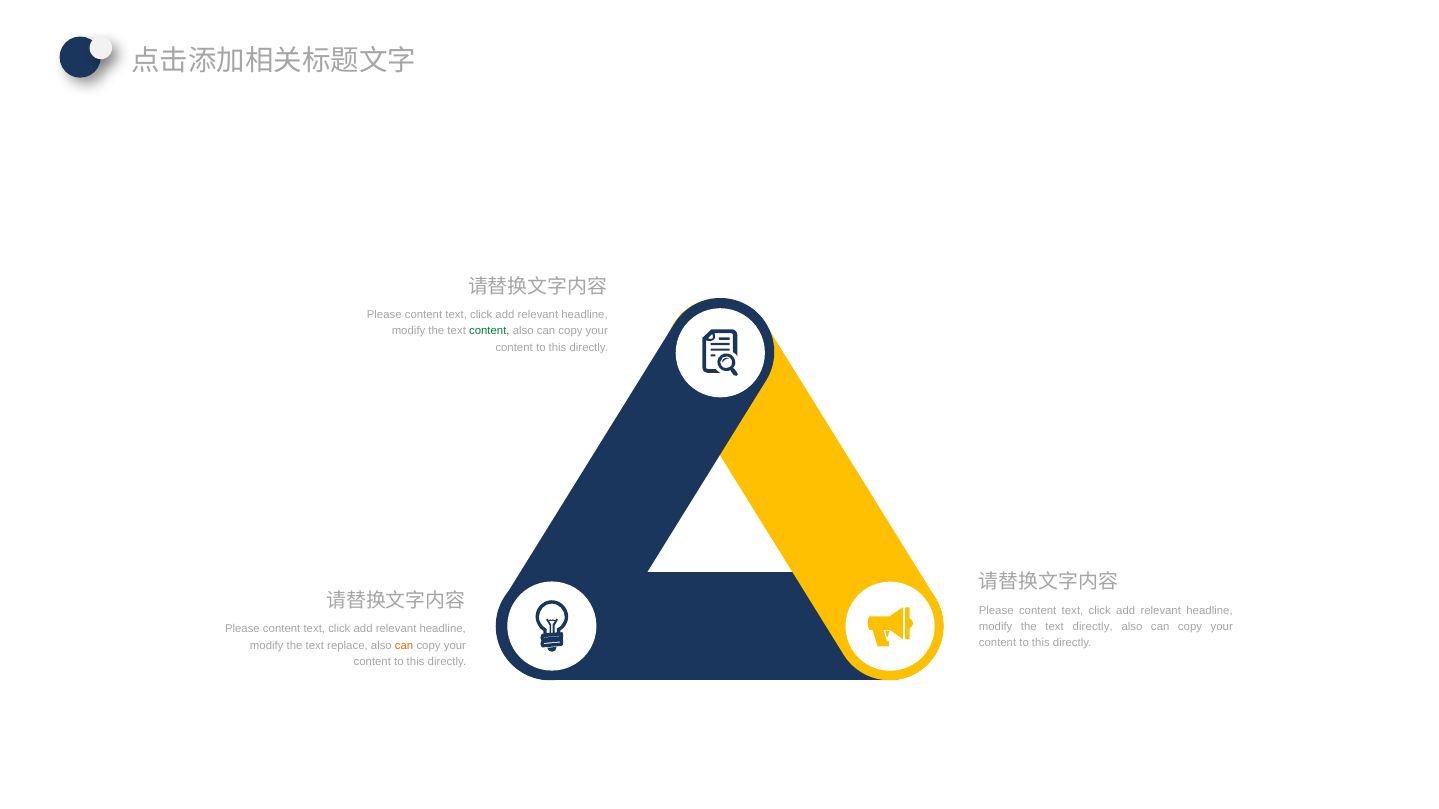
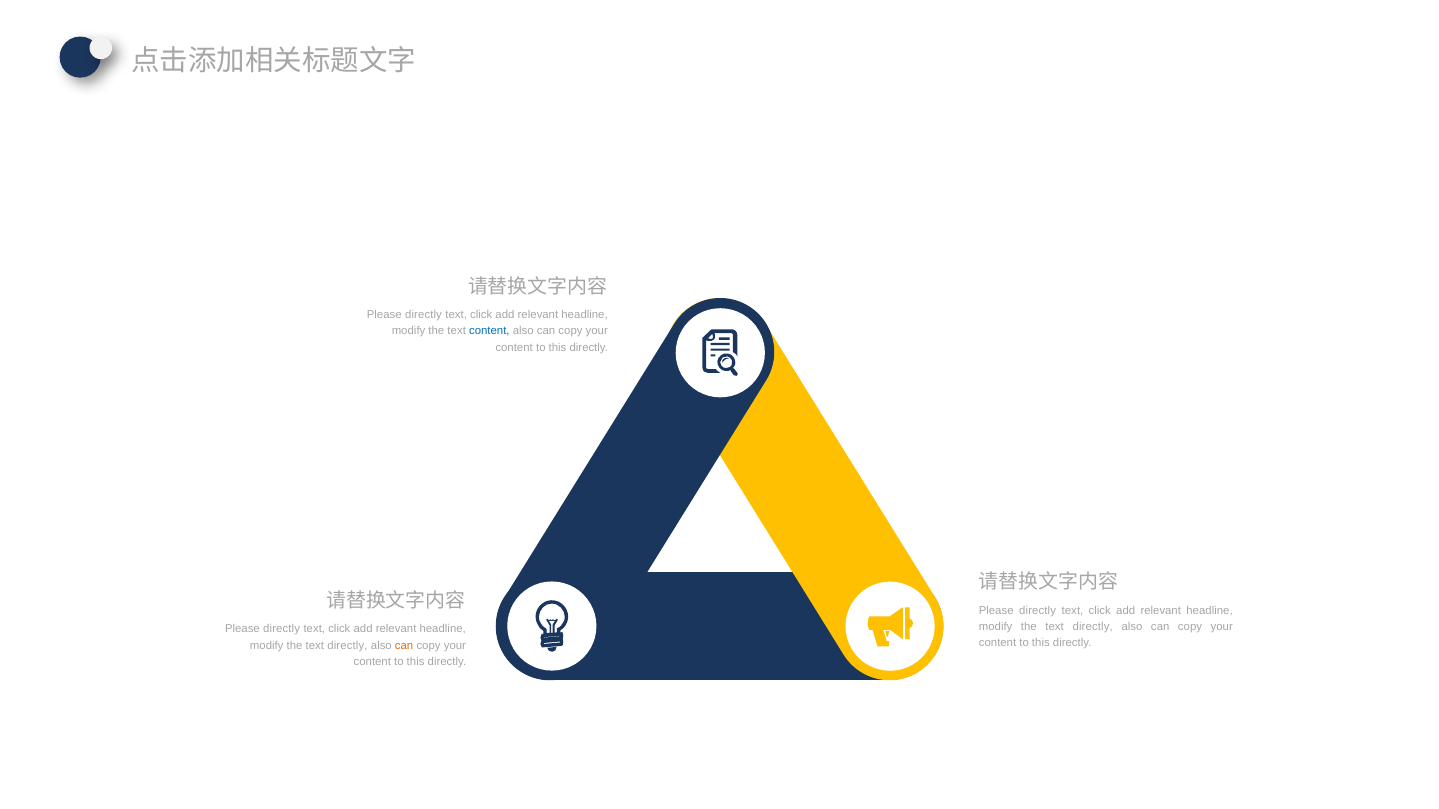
content at (424, 315): content -> directly
content at (489, 331) colour: green -> blue
content at (1038, 611): content -> directly
content at (282, 629): content -> directly
replace at (347, 646): replace -> directly
